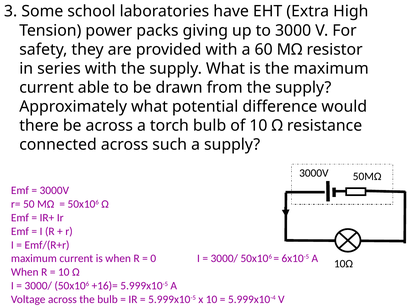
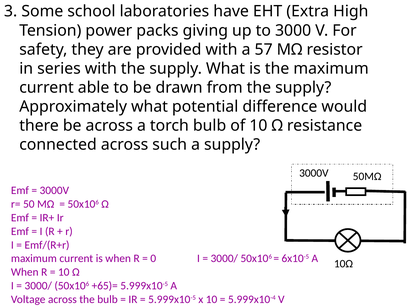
60: 60 -> 57
+16)=: +16)= -> +65)=
